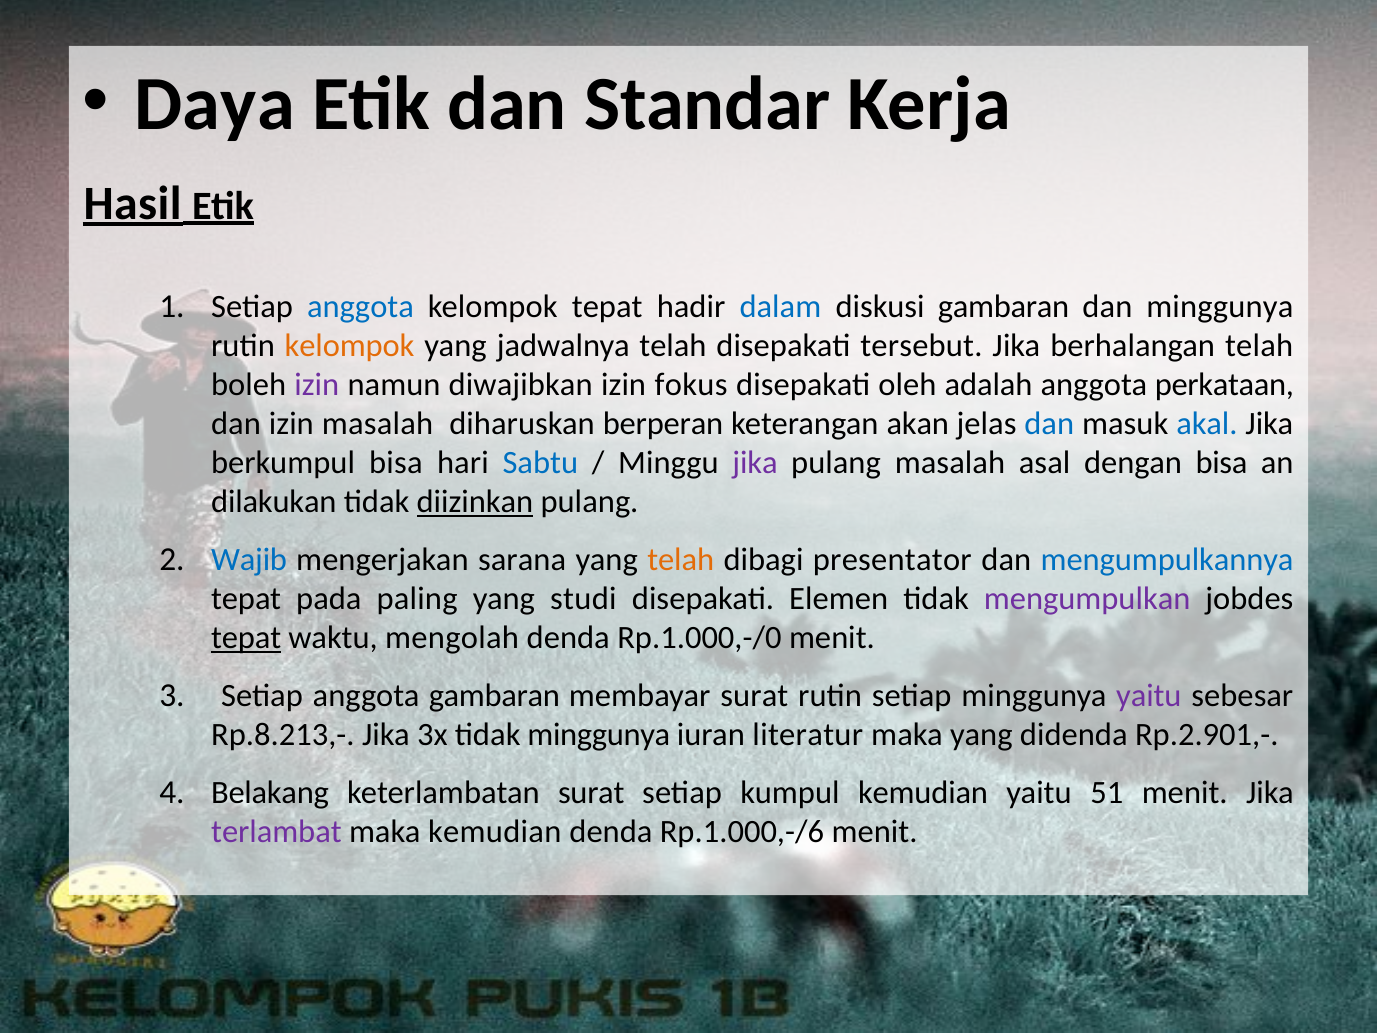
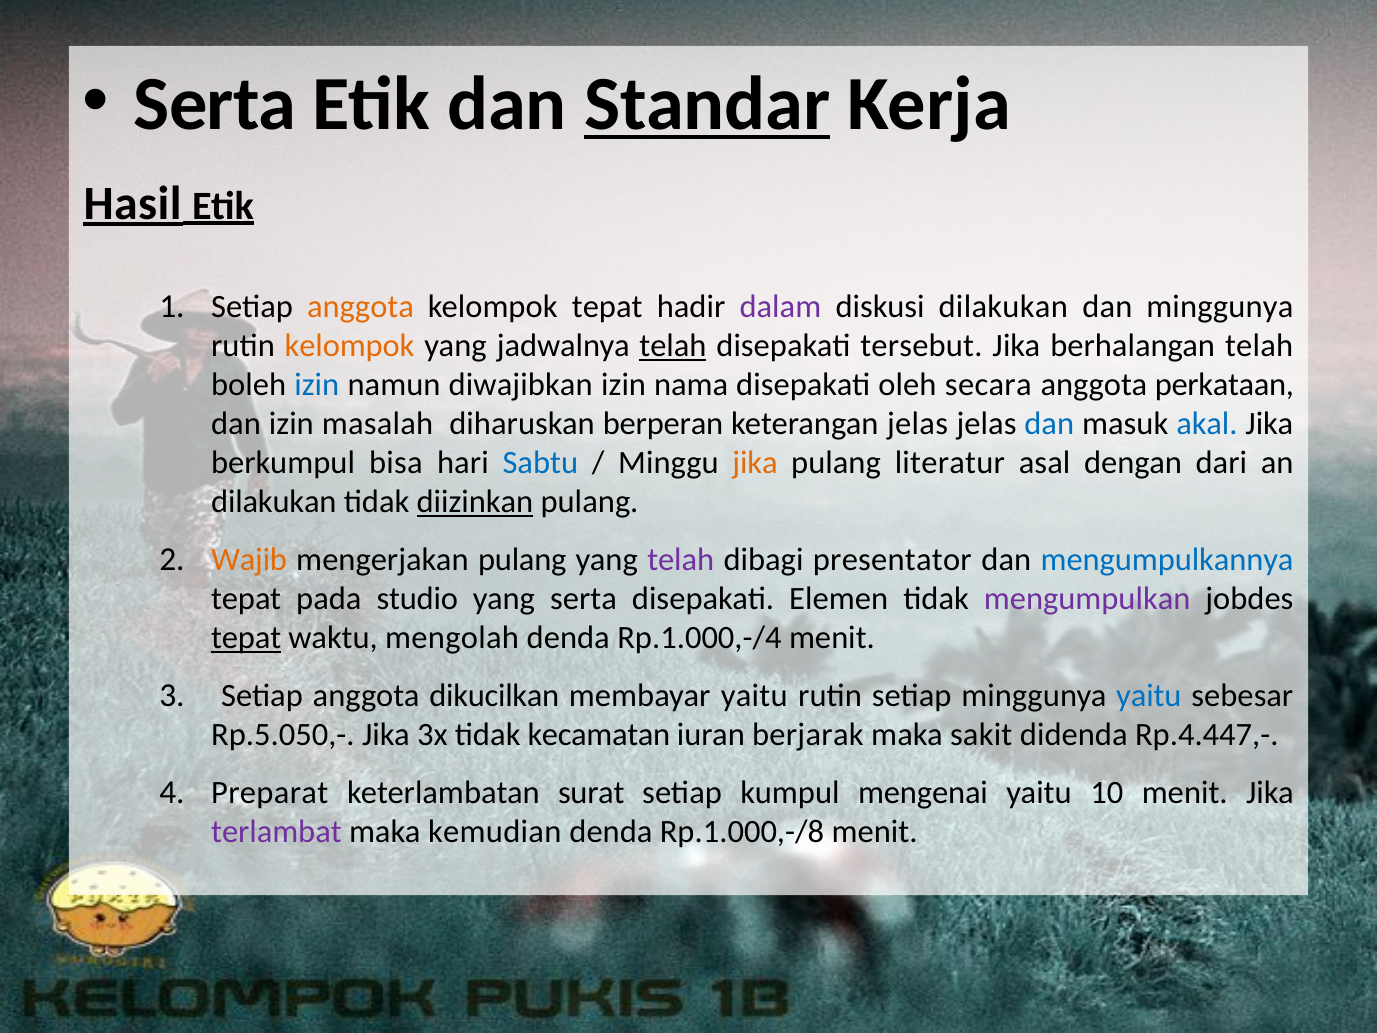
Daya at (215, 104): Daya -> Serta
Standar underline: none -> present
anggota at (360, 307) colour: blue -> orange
dalam colour: blue -> purple
diskusi gambaran: gambaran -> dilakukan
telah at (673, 346) underline: none -> present
izin at (317, 385) colour: purple -> blue
fokus: fokus -> nama
adalah: adalah -> secara
keterangan akan: akan -> jelas
jika at (755, 463) colour: purple -> orange
pulang masalah: masalah -> literatur
dengan bisa: bisa -> dari
Wajib colour: blue -> orange
mengerjakan sarana: sarana -> pulang
telah at (681, 560) colour: orange -> purple
paling: paling -> studio
yang studi: studi -> serta
Rp.1.000,-/0: Rp.1.000,-/0 -> Rp.1.000,-/4
anggota gambaran: gambaran -> dikucilkan
membayar surat: surat -> yaitu
yaitu at (1149, 696) colour: purple -> blue
Rp.8.213,-: Rp.8.213,- -> Rp.5.050,-
tidak minggunya: minggunya -> kecamatan
literatur: literatur -> berjarak
maka yang: yang -> sakit
Rp.2.901,-: Rp.2.901,- -> Rp.4.447,-
Belakang: Belakang -> Preparat
kumpul kemudian: kemudian -> mengenai
51: 51 -> 10
Rp.1.000,-/6: Rp.1.000,-/6 -> Rp.1.000,-/8
